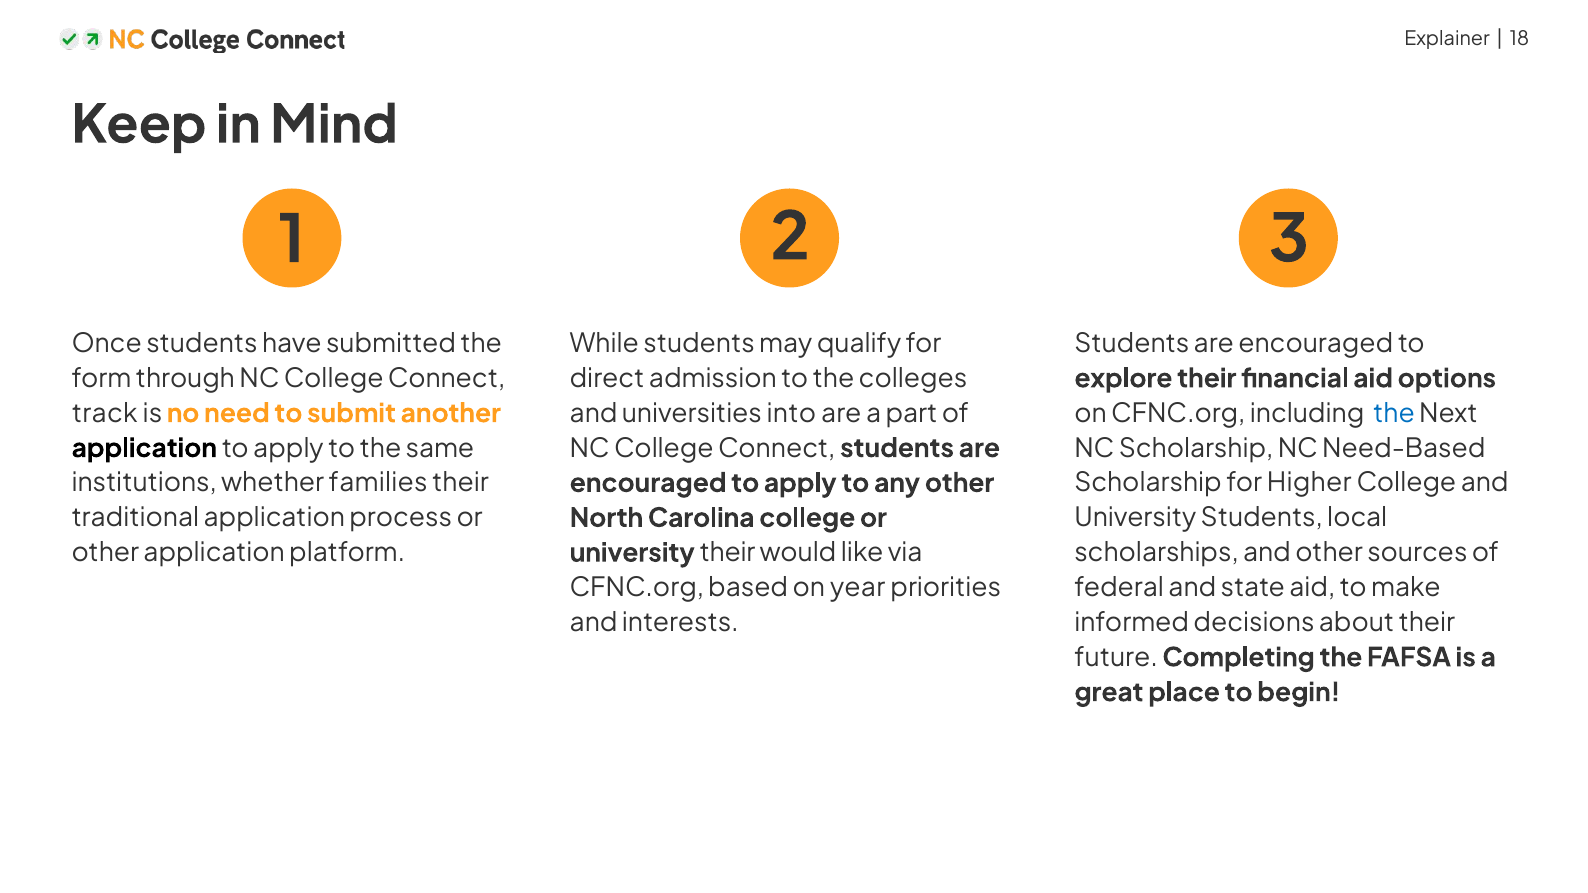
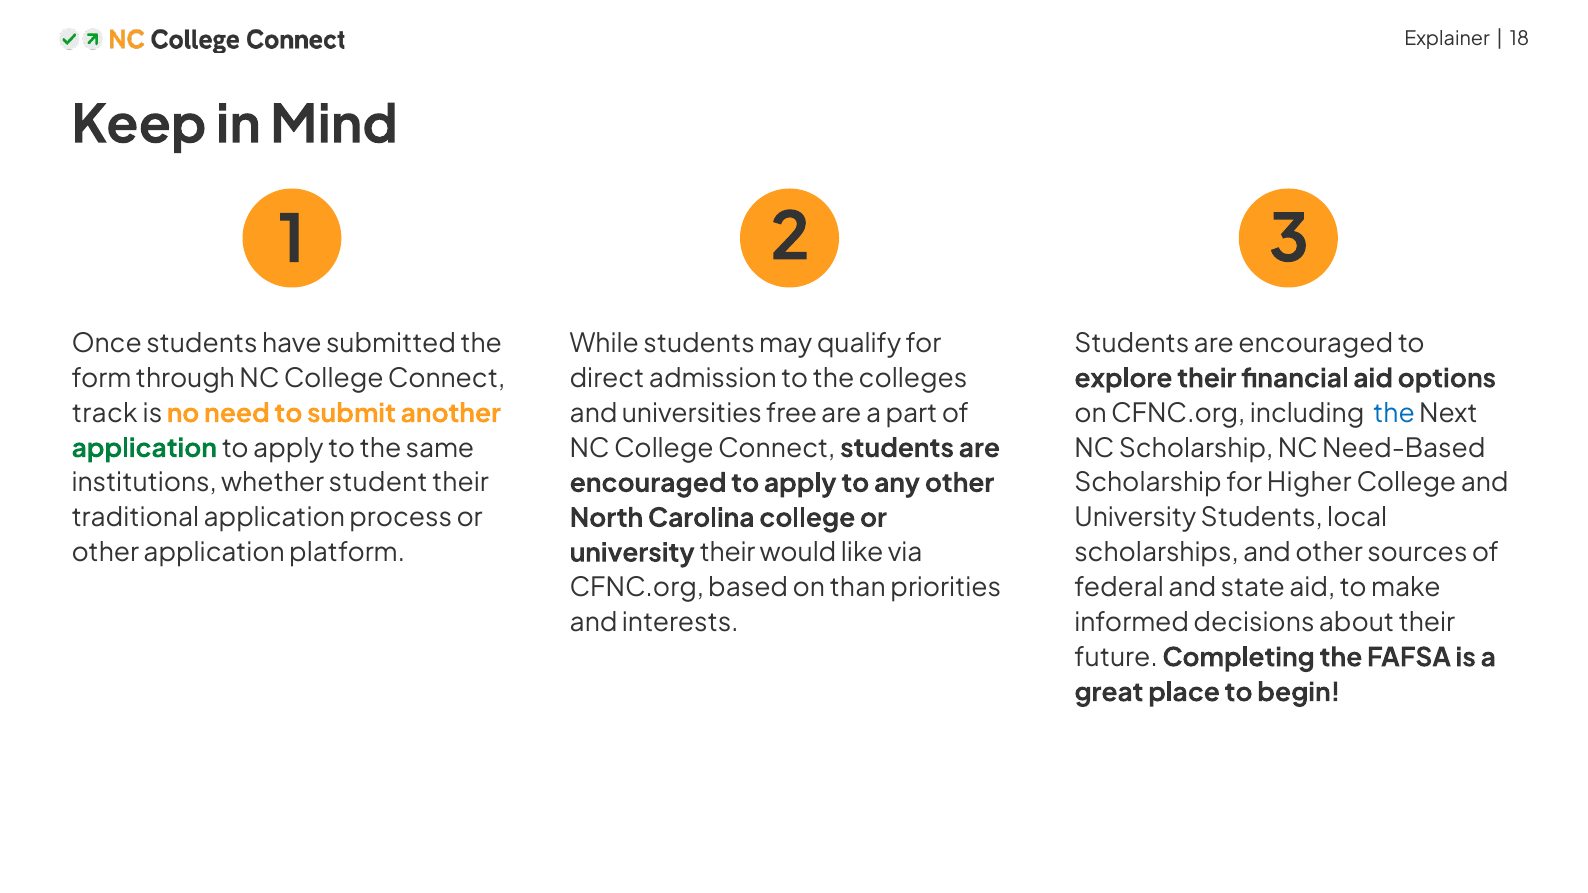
into: into -> free
application at (144, 448) colour: black -> green
families: families -> student
year: year -> than
